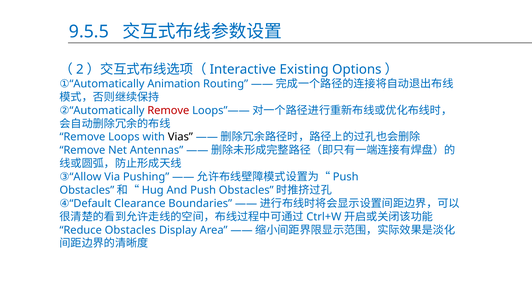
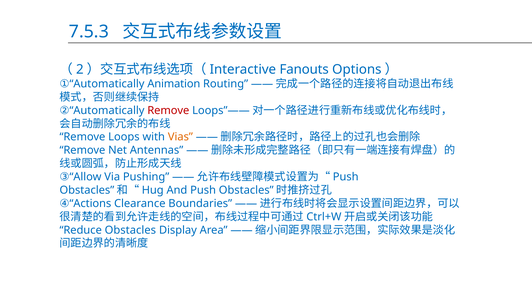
9.5.5: 9.5.5 -> 7.5.3
Existing: Existing -> Fanouts
Vias colour: black -> orange
Default: Default -> Actions
